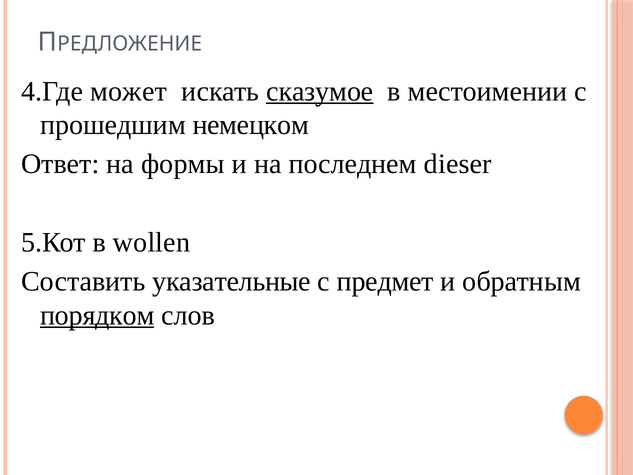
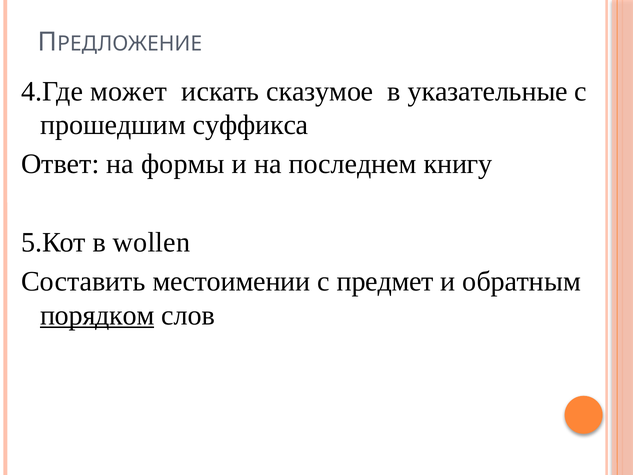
сказумое underline: present -> none
местоимении: местоимении -> указательные
немецком: немецком -> суффикса
dieser: dieser -> книгу
указательные: указательные -> местоимении
